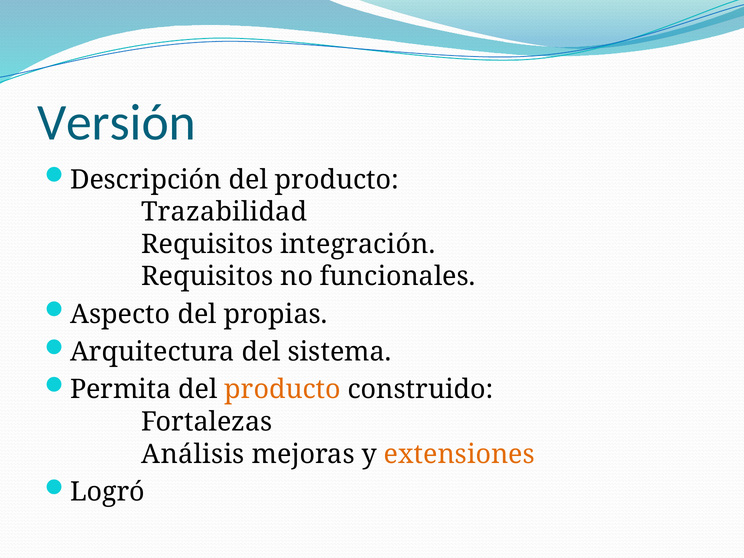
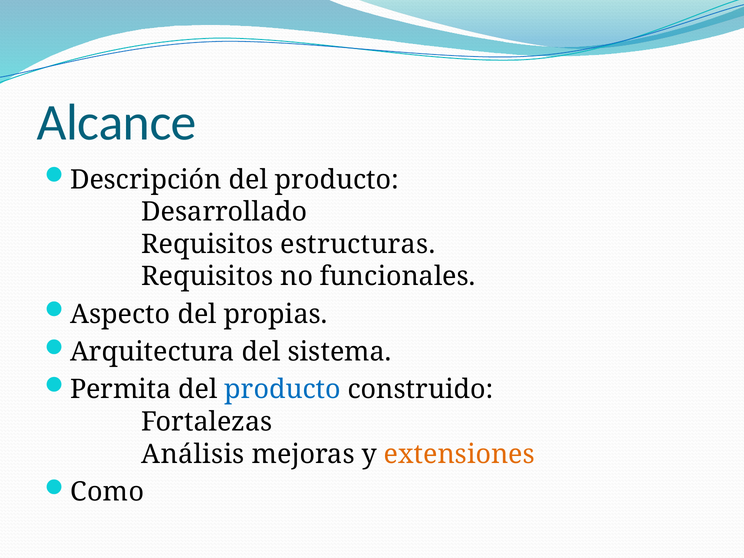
Versión: Versión -> Alcance
Trazabilidad: Trazabilidad -> Desarrollado
integración: integración -> estructuras
producto at (283, 390) colour: orange -> blue
Logró: Logró -> Como
